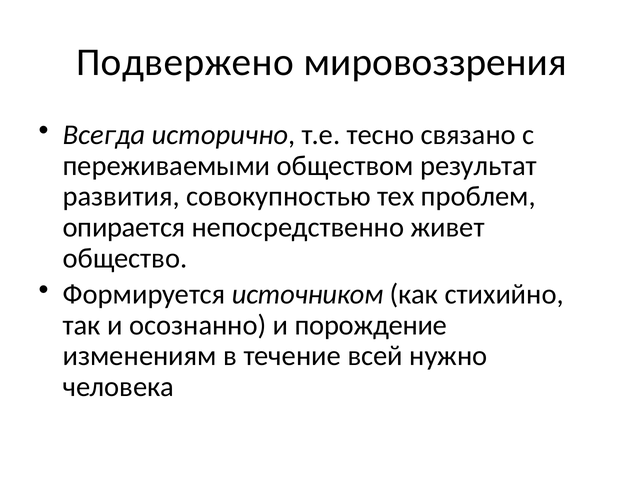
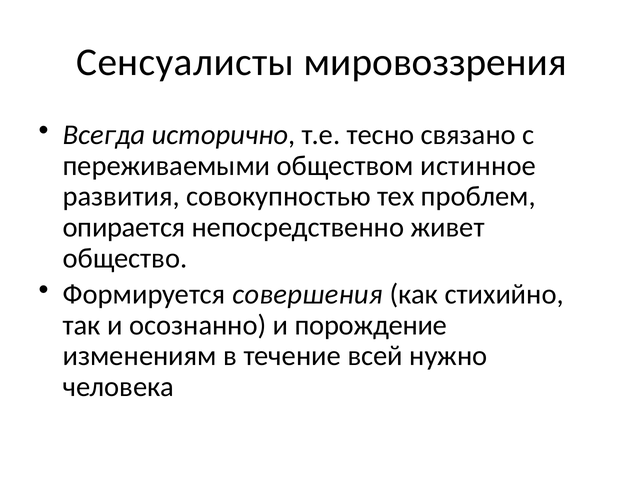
Подвержено: Подвержено -> Сенсуалисты
результат: результат -> истинное
источником: источником -> совершения
